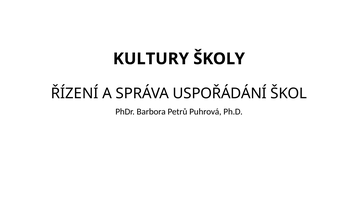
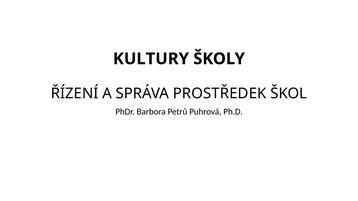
USPOŘÁDÁNÍ: USPOŘÁDÁNÍ -> PROSTŘEDEK
